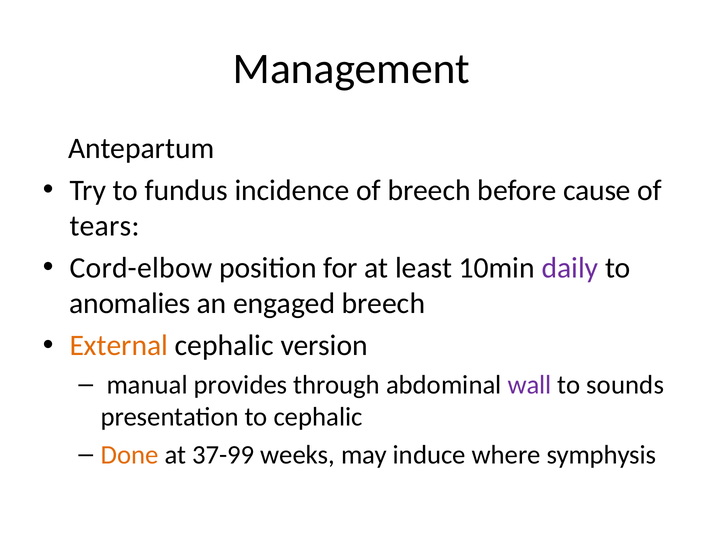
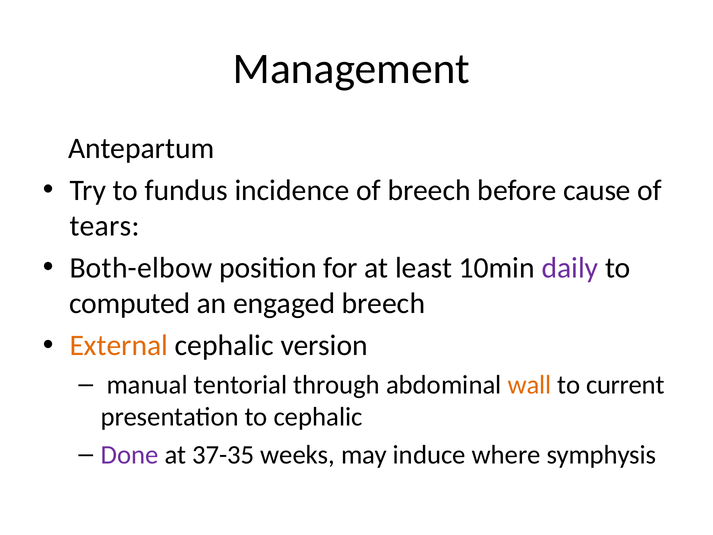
Cord-elbow: Cord-elbow -> Both-elbow
anomalies: anomalies -> computed
provides: provides -> tentorial
wall colour: purple -> orange
sounds: sounds -> current
Done colour: orange -> purple
37-99: 37-99 -> 37-35
